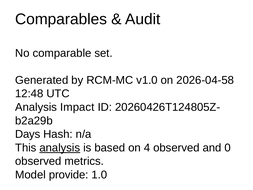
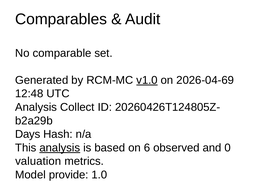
v1.0 underline: none -> present
2026-04-58: 2026-04-58 -> 2026-04-69
Impact: Impact -> Collect
4: 4 -> 6
observed at (38, 161): observed -> valuation
